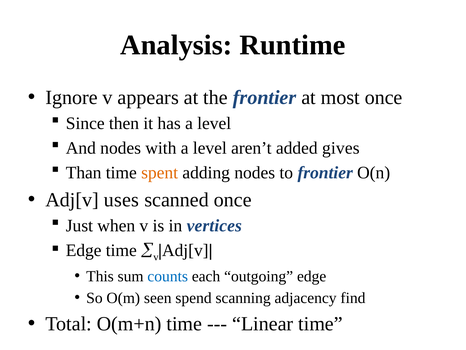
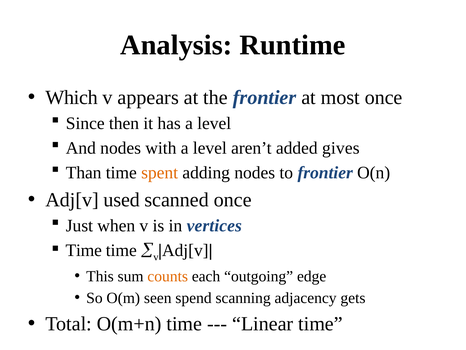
Ignore: Ignore -> Which
uses: uses -> used
Edge at (84, 250): Edge -> Time
counts colour: blue -> orange
find: find -> gets
